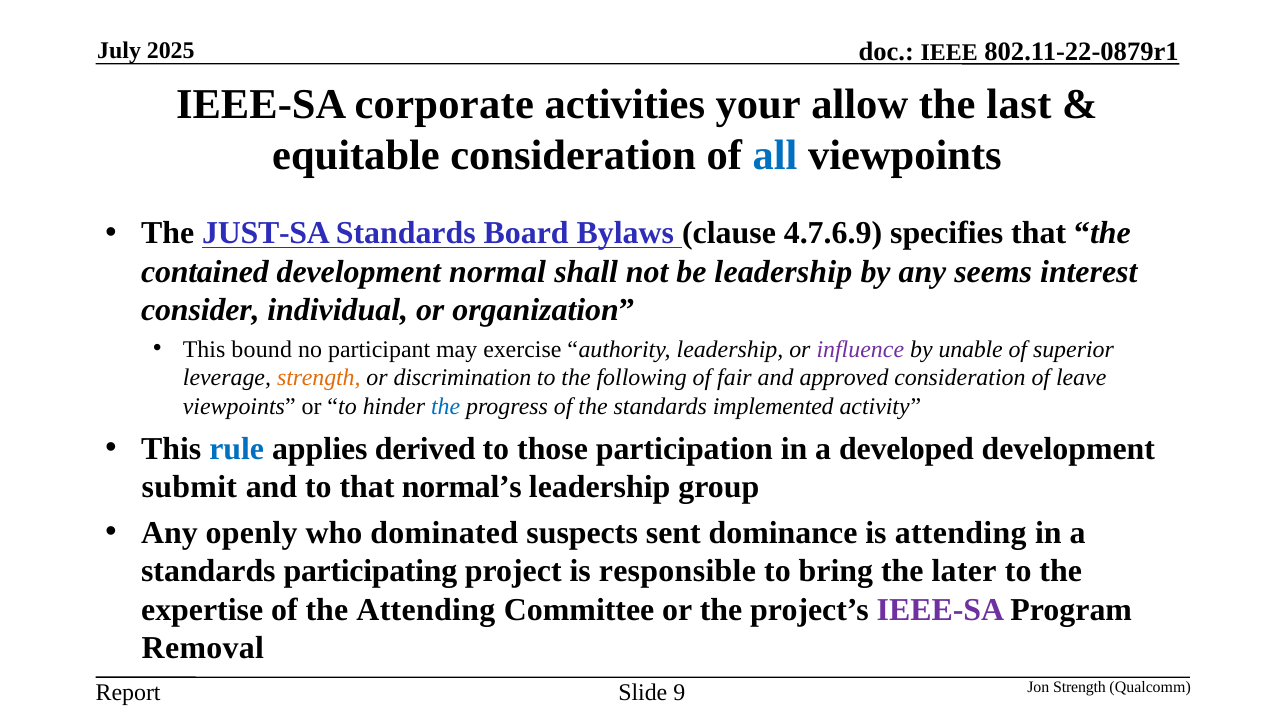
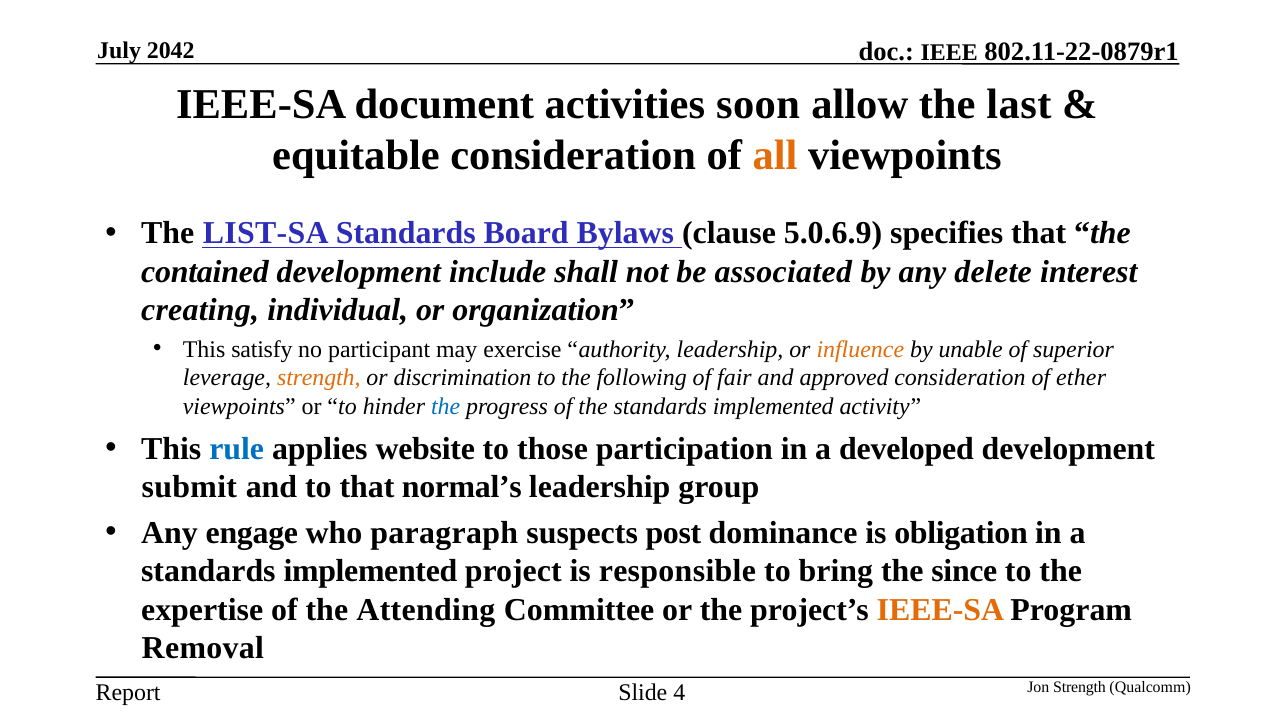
2025: 2025 -> 2042
corporate: corporate -> document
your: your -> soon
all colour: blue -> orange
JUST-SA: JUST-SA -> LIST-SA
4.7.6.9: 4.7.6.9 -> 5.0.6.9
normal: normal -> include
be leadership: leadership -> associated
seems: seems -> delete
consider: consider -> creating
bound: bound -> satisfy
influence colour: purple -> orange
leave: leave -> ether
derived: derived -> website
openly: openly -> engage
dominated: dominated -> paragraph
sent: sent -> post
is attending: attending -> obligation
participating at (370, 572): participating -> implemented
later: later -> since
IEEE-SA at (940, 610) colour: purple -> orange
9: 9 -> 4
